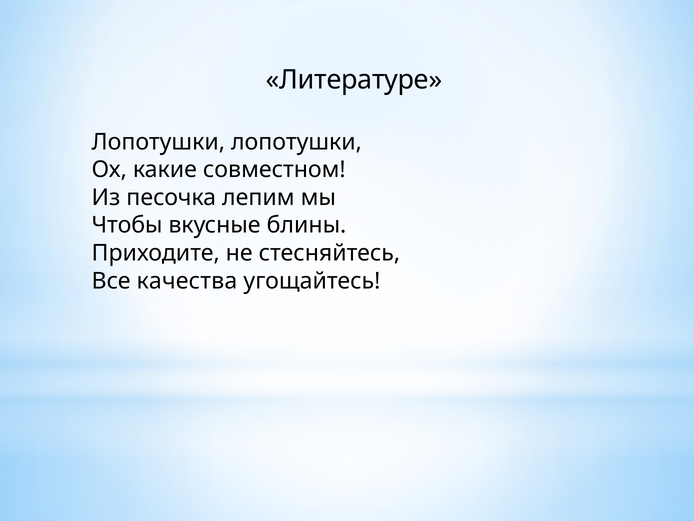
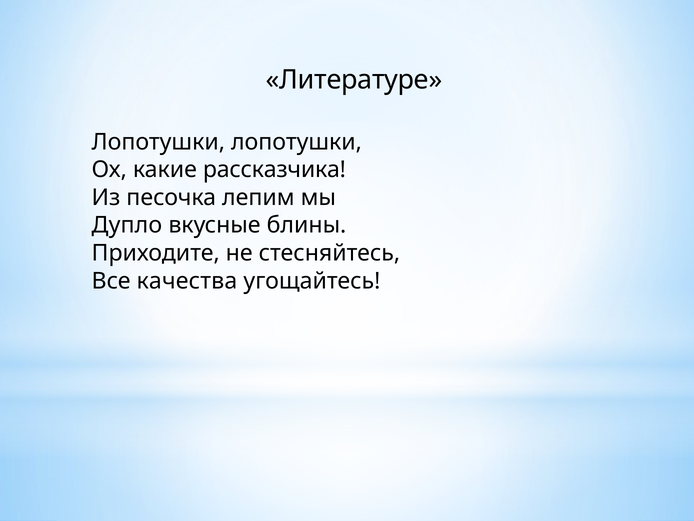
совместном: совместном -> рассказчика
Чтобы: Чтобы -> Дупло
